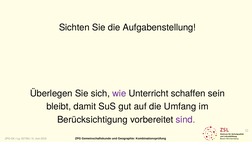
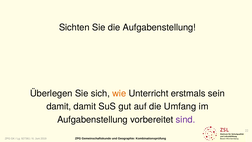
wie colour: purple -> orange
schaffen: schaffen -> erstmals
bleibt at (59, 106): bleibt -> damit
Berücksichtigung at (92, 120): Berücksichtigung -> Aufgabenstellung
